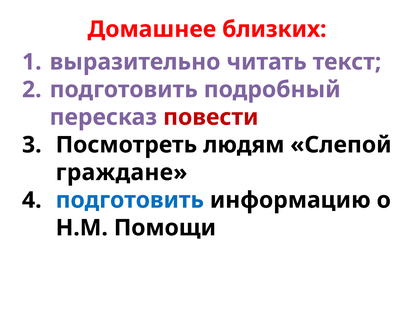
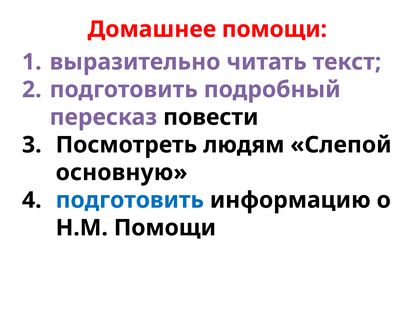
Домашнее близких: близких -> помощи
повести colour: red -> black
граждане: граждане -> основную
